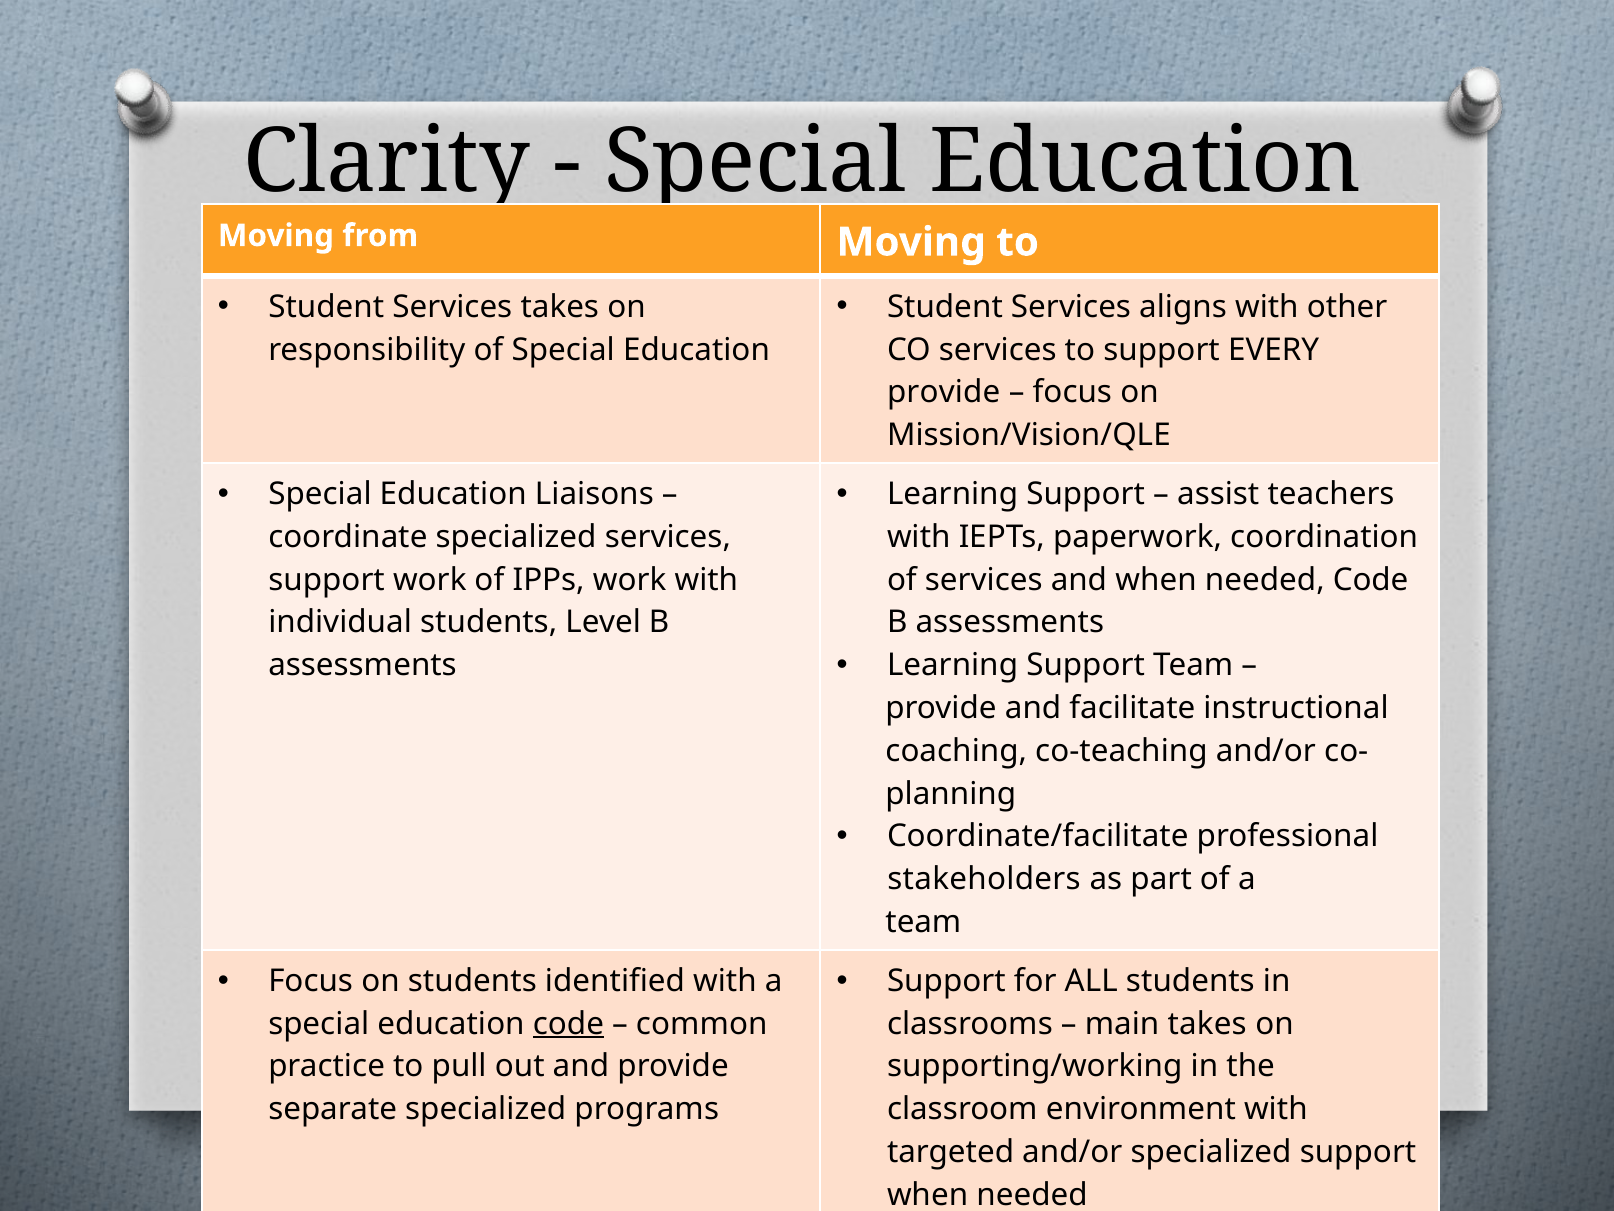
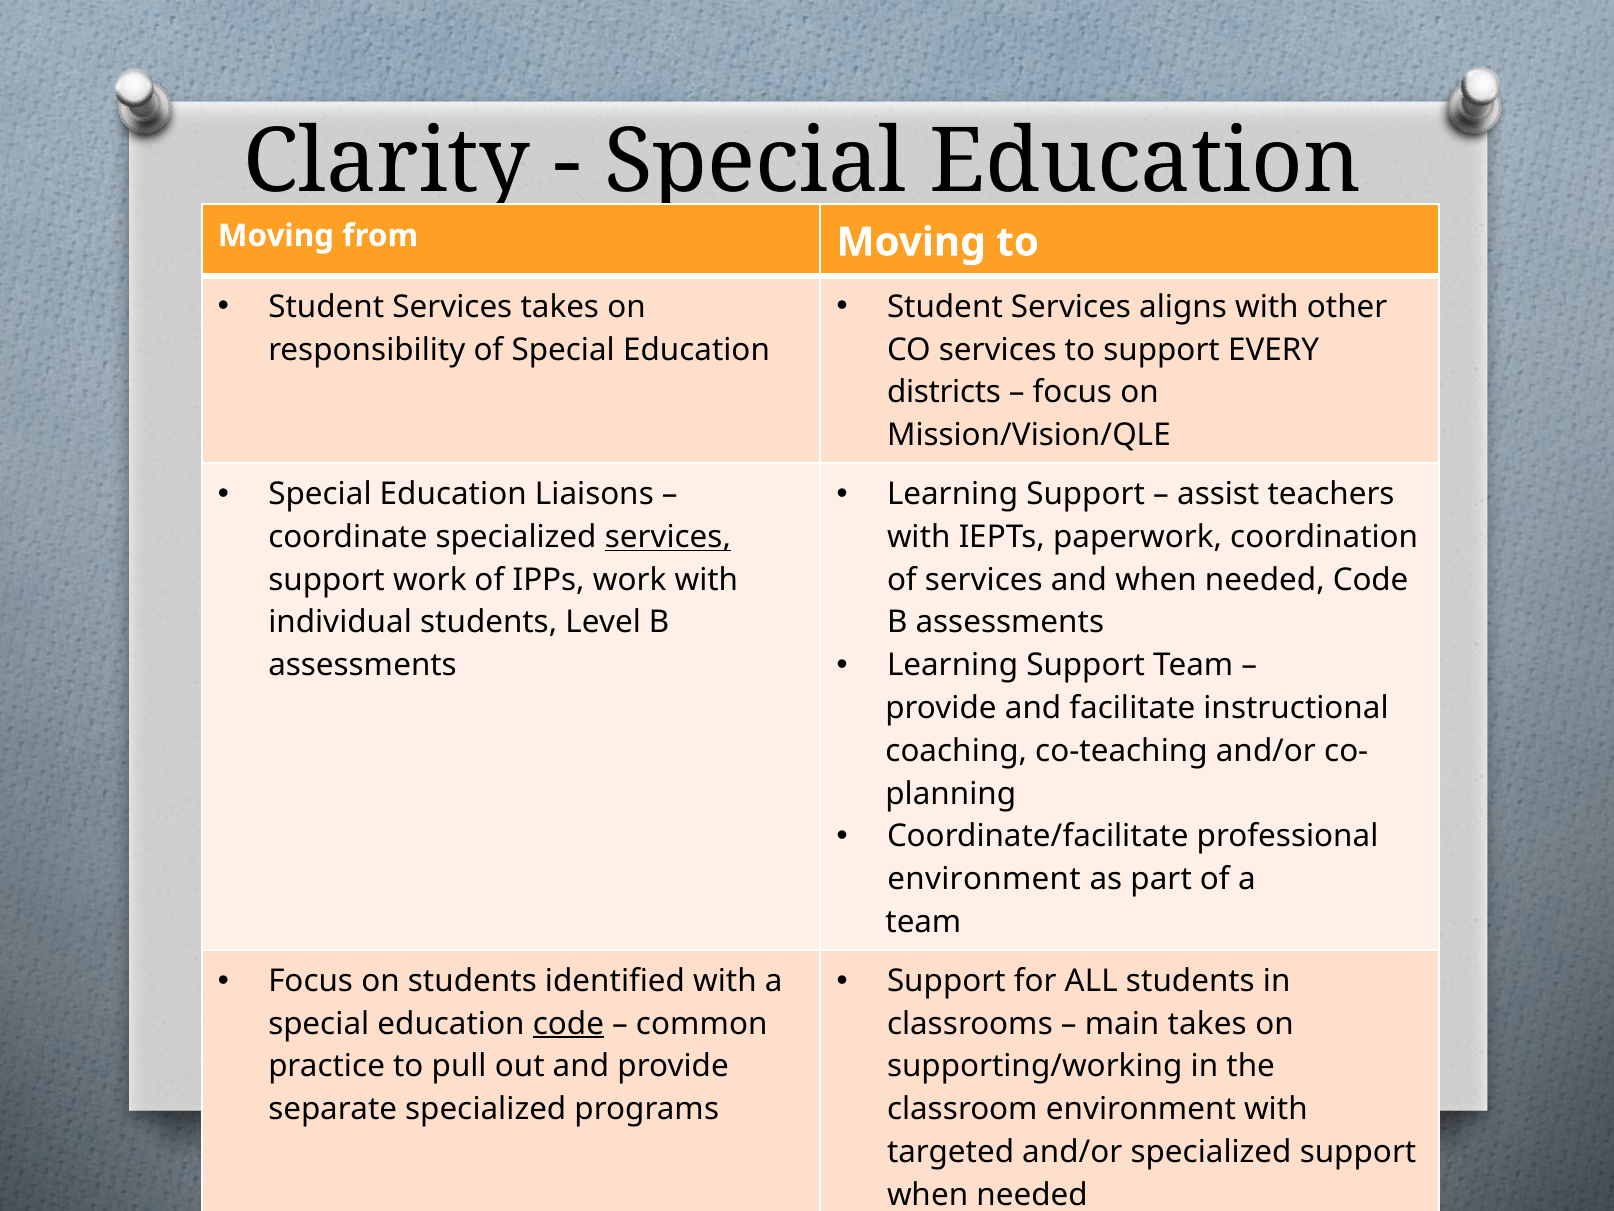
provide at (944, 392): provide -> districts
services at (668, 537) underline: none -> present
stakeholders at (984, 879): stakeholders -> environment
